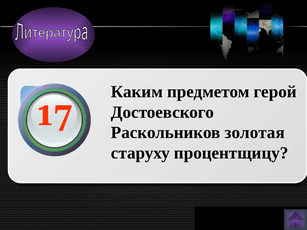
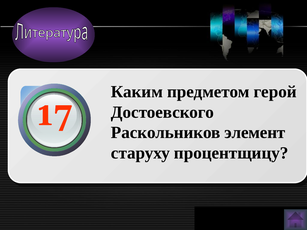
золотая: золотая -> элемент
